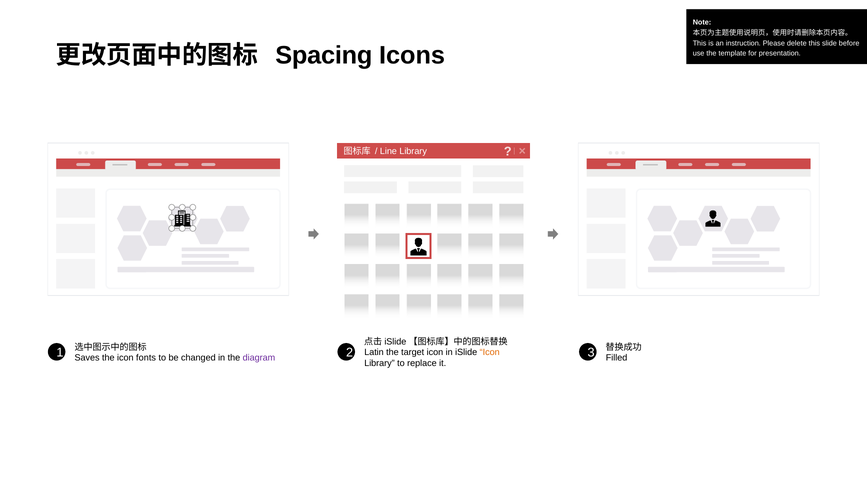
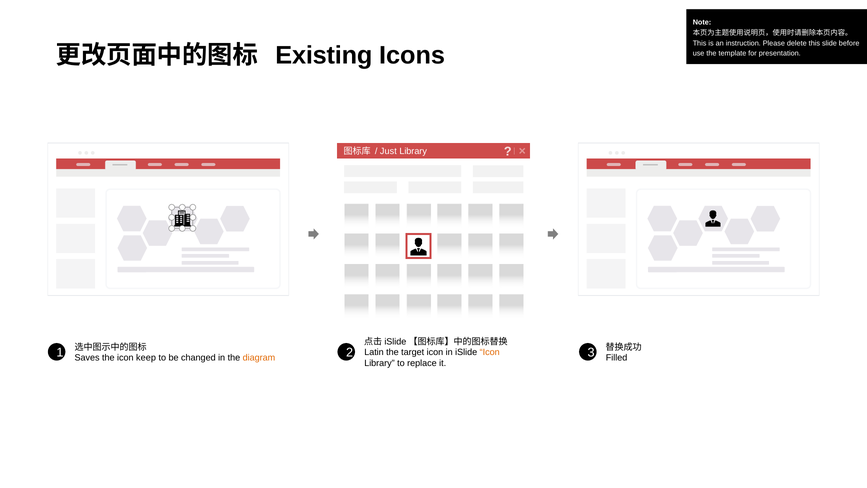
Spacing: Spacing -> Existing
Line: Line -> Just
fonts: fonts -> keep
diagram colour: purple -> orange
